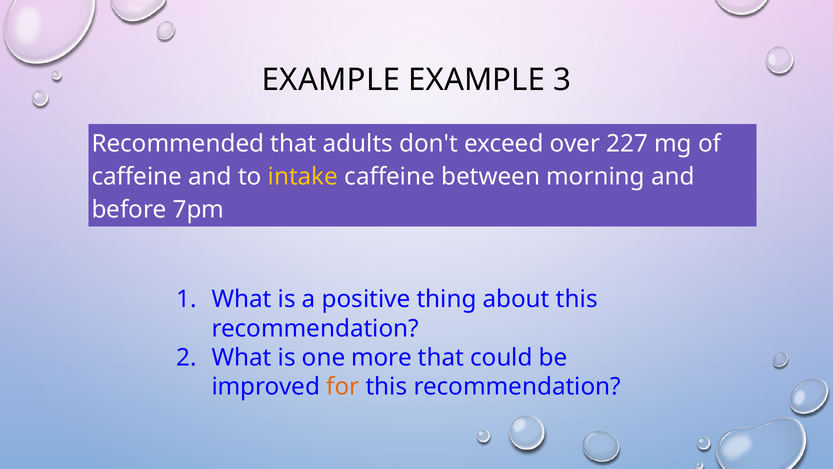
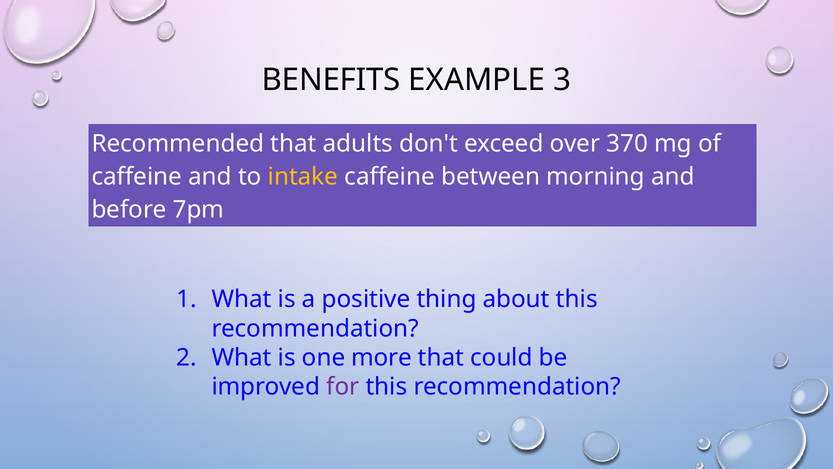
EXAMPLE at (331, 80): EXAMPLE -> BENEFITS
227: 227 -> 370
for colour: orange -> purple
